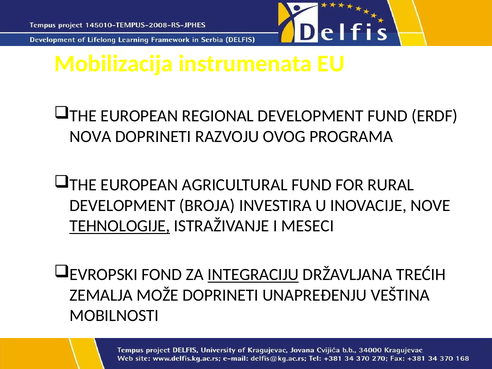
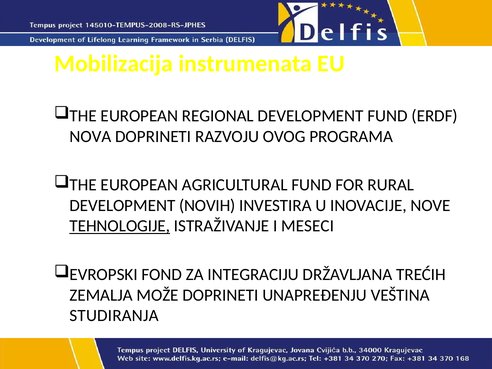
BROJA: BROJA -> NOVIH
INTEGRACIJU underline: present -> none
MOBILNOSTI: MOBILNOSTI -> STUDIRANJA
